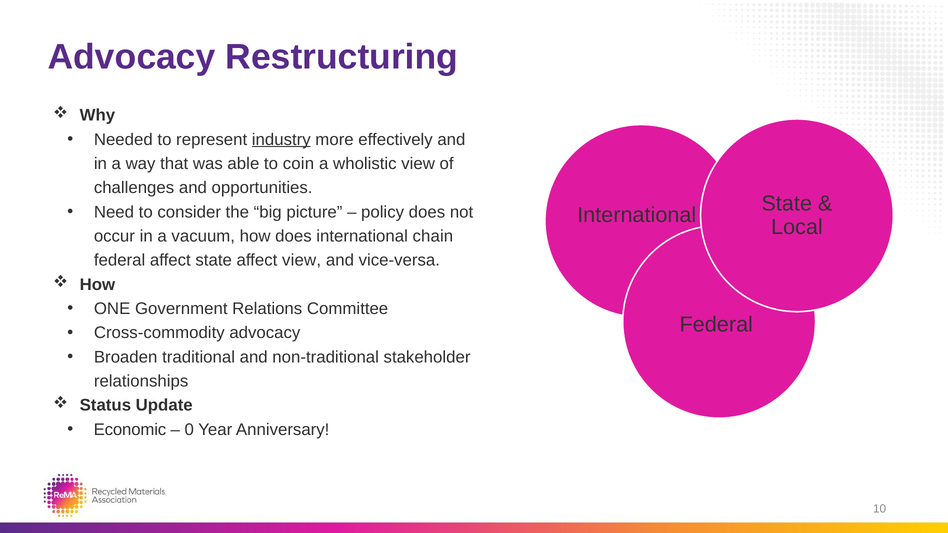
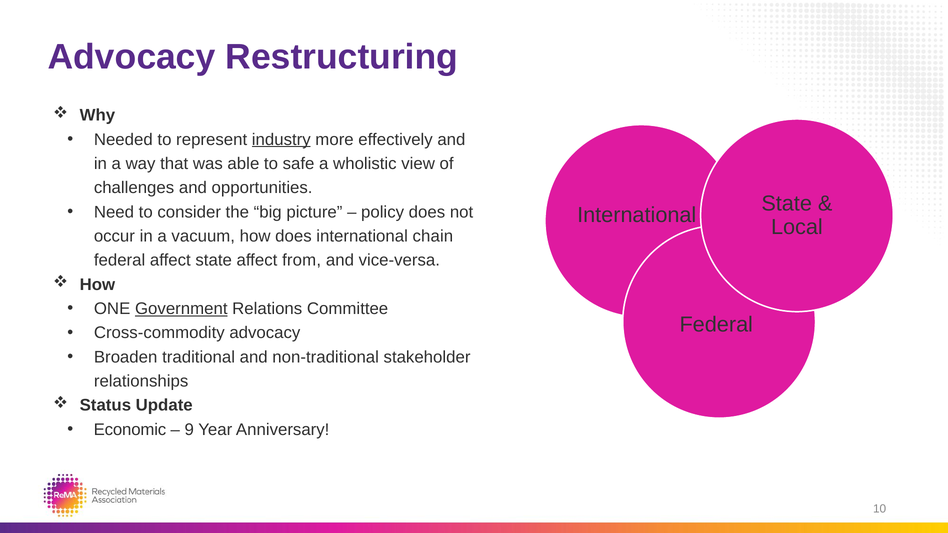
coin: coin -> safe
affect view: view -> from
Government underline: none -> present
0: 0 -> 9
